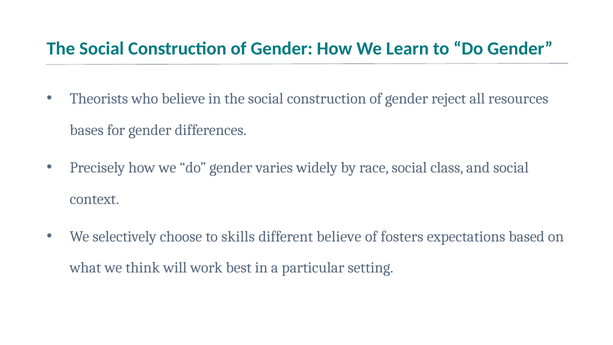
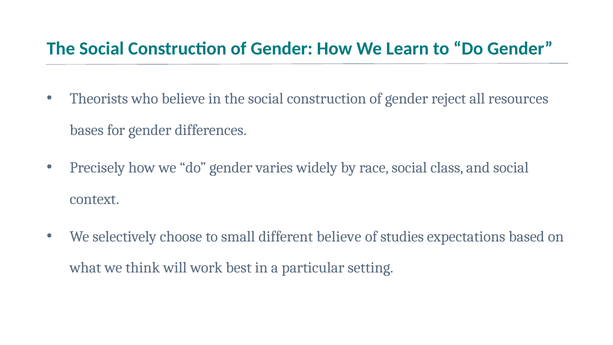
skills: skills -> small
fosters: fosters -> studies
